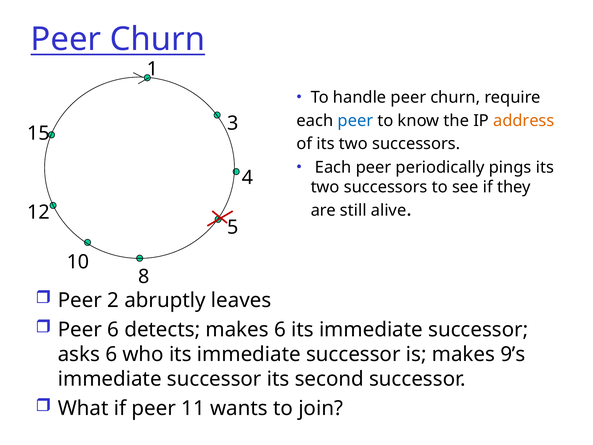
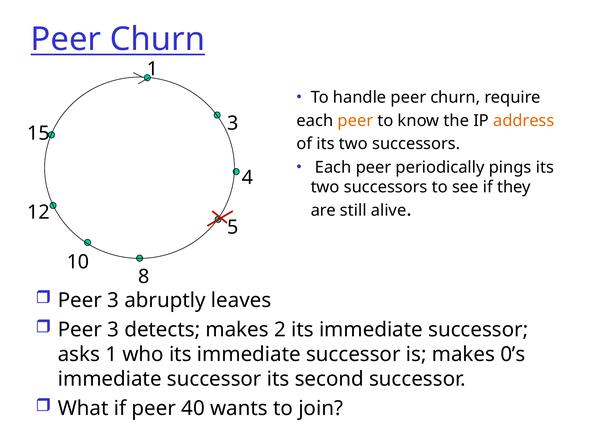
peer at (355, 121) colour: blue -> orange
2 at (113, 300): 2 -> 3
6 at (113, 330): 6 -> 3
makes 6: 6 -> 2
asks 6: 6 -> 1
9’s: 9’s -> 0’s
11: 11 -> 40
